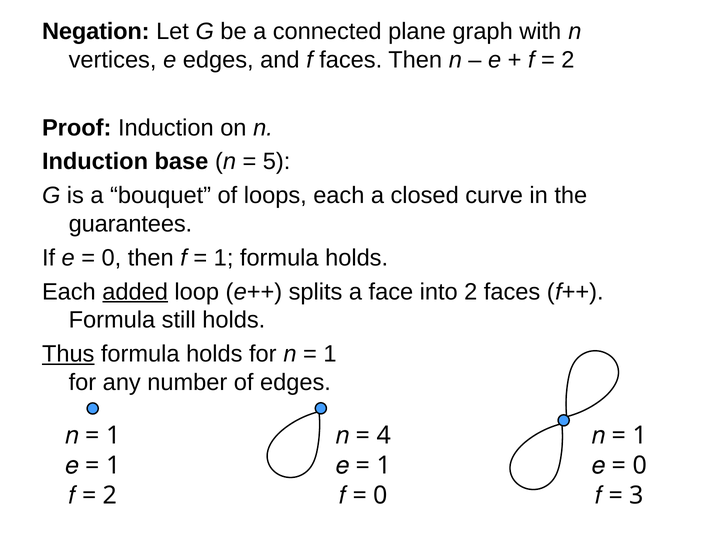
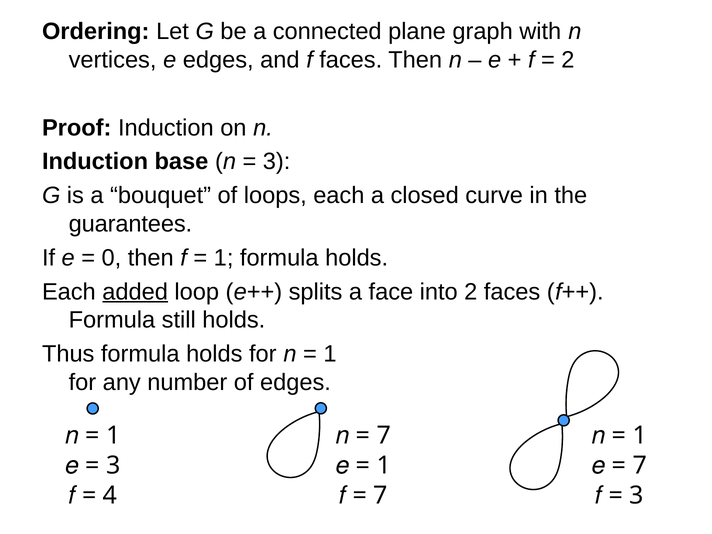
Negation: Negation -> Ordering
5 at (277, 162): 5 -> 3
Thus underline: present -> none
4 at (384, 436): 4 -> 7
1 at (113, 466): 1 -> 3
0 at (640, 466): 0 -> 7
2 at (110, 496): 2 -> 4
0 at (381, 496): 0 -> 7
